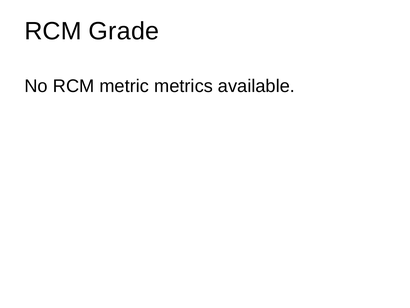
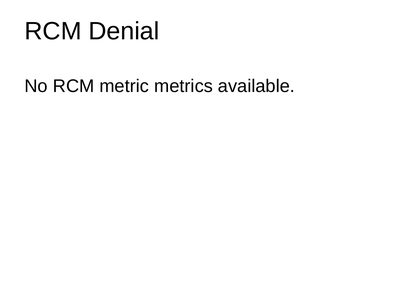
Grade: Grade -> Denial
